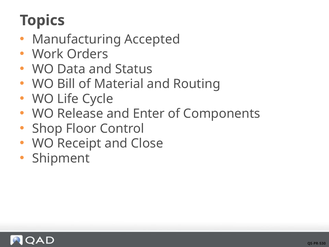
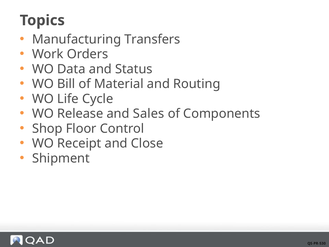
Accepted: Accepted -> Transfers
Enter: Enter -> Sales
